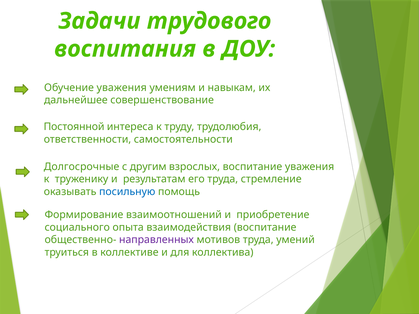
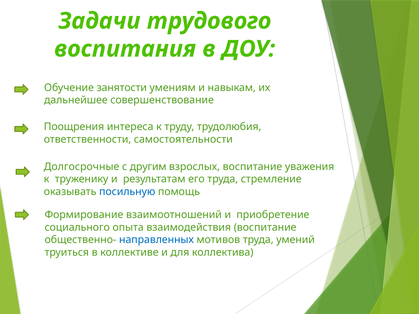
Обучение уважения: уважения -> занятости
Постоянной: Постоянной -> Поощрения
направленных colour: purple -> blue
